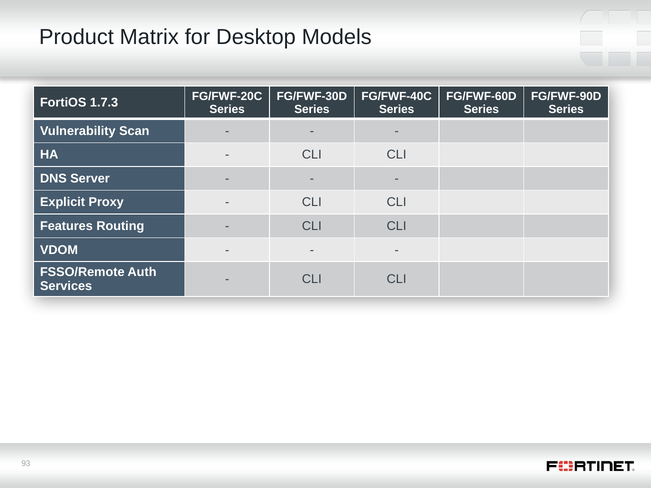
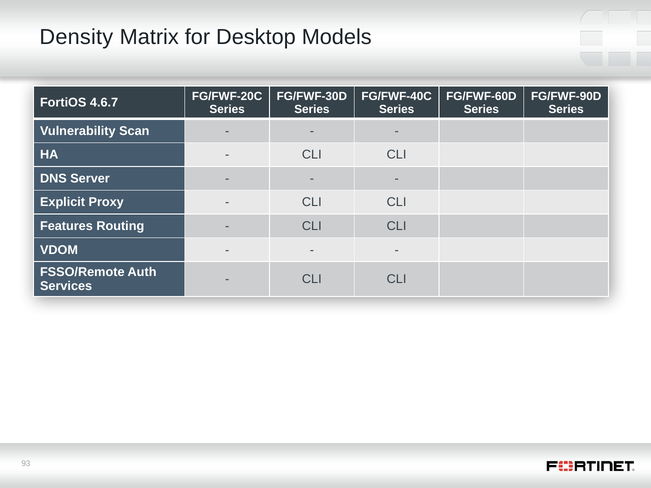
Product: Product -> Density
1.7.3: 1.7.3 -> 4.6.7
